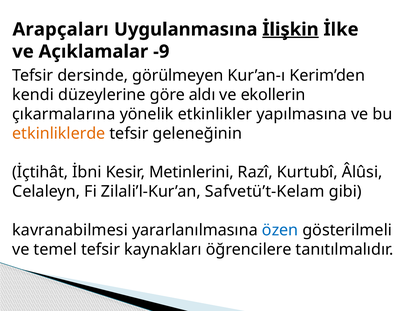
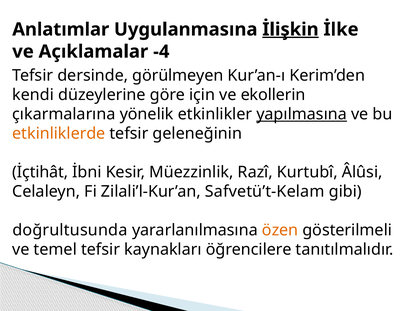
Arapçaları: Arapçaları -> Anlatımlar
-9: -9 -> -4
aldı: aldı -> için
yapılmasına underline: none -> present
Metinlerini: Metinlerini -> Müezzinlik
kavranabilmesi: kavranabilmesi -> doğrultusunda
özen colour: blue -> orange
